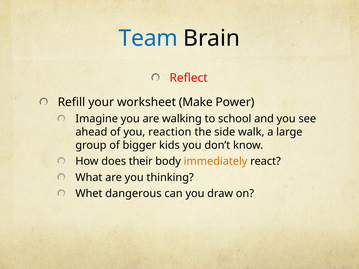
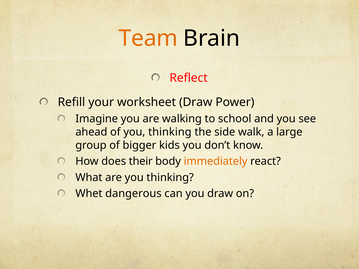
Team colour: blue -> orange
worksheet Make: Make -> Draw
of you reaction: reaction -> thinking
